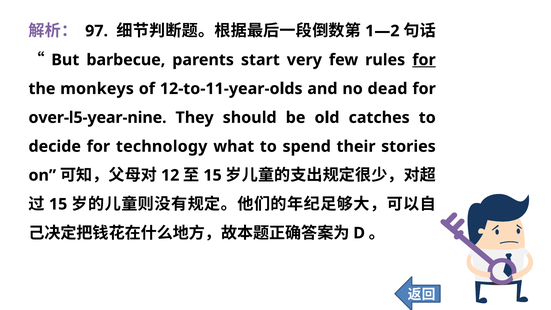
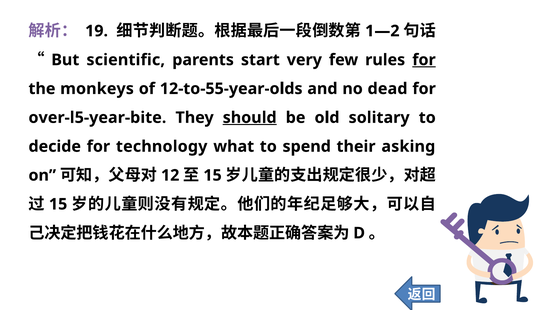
97: 97 -> 19
barbecue: barbecue -> scientific
12-to-11-year-olds: 12-to-11-year-olds -> 12-to-55-year-olds
over-l5-year-nine: over-l5-year-nine -> over-l5-year-bite
should underline: none -> present
catches: catches -> solitary
stories: stories -> asking
